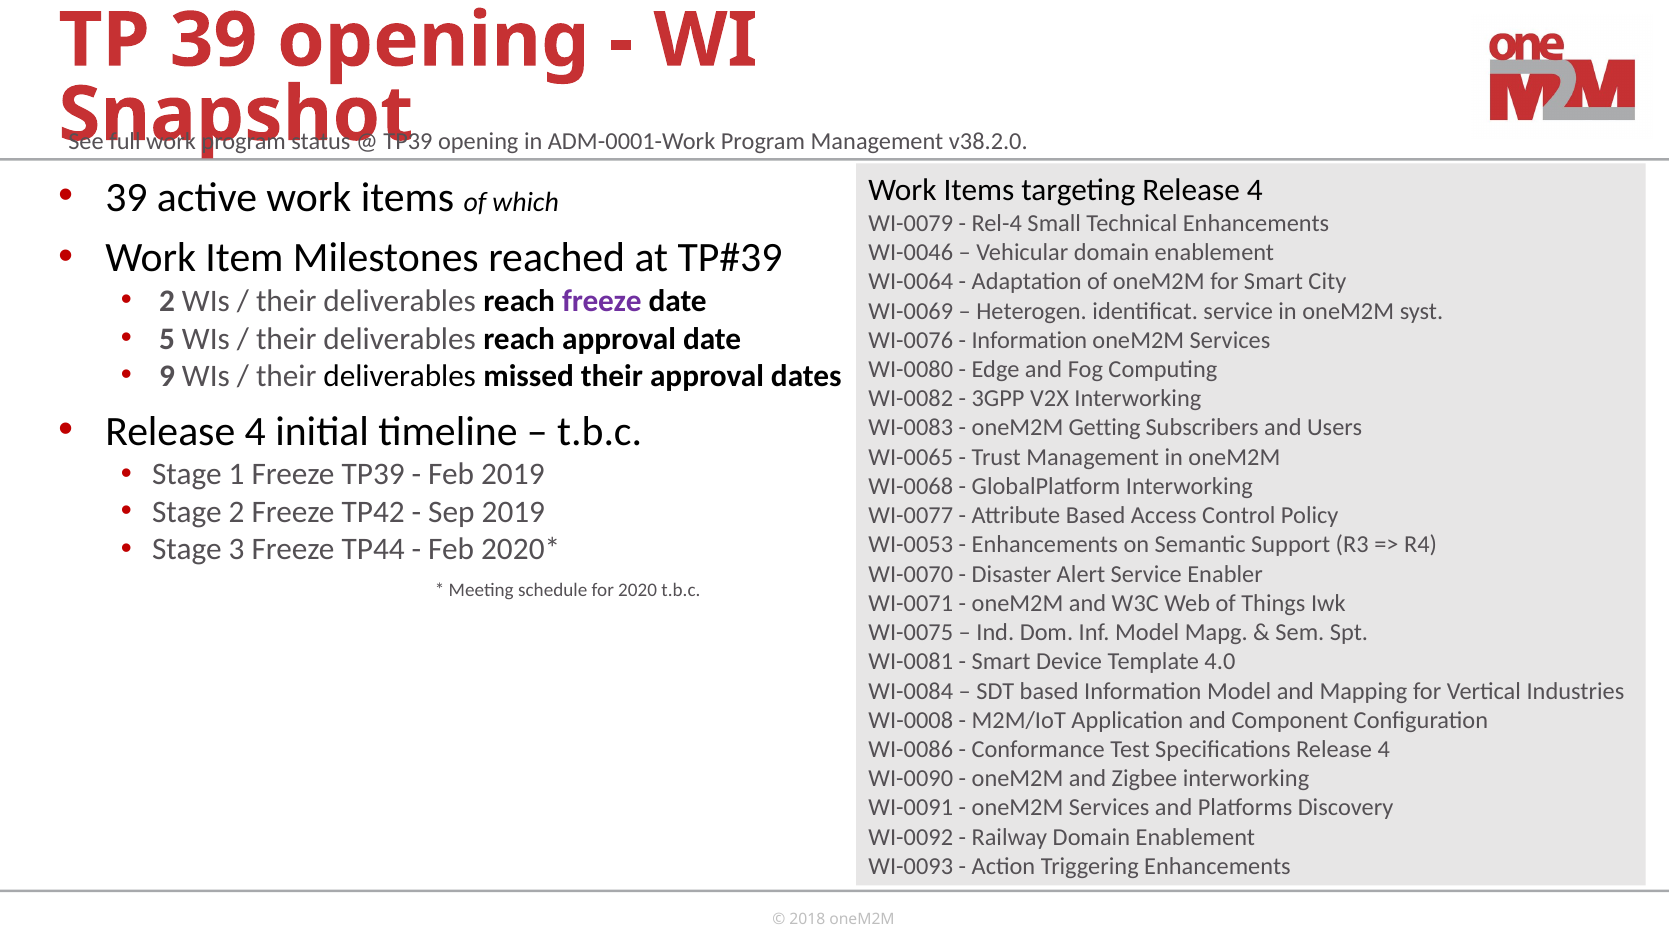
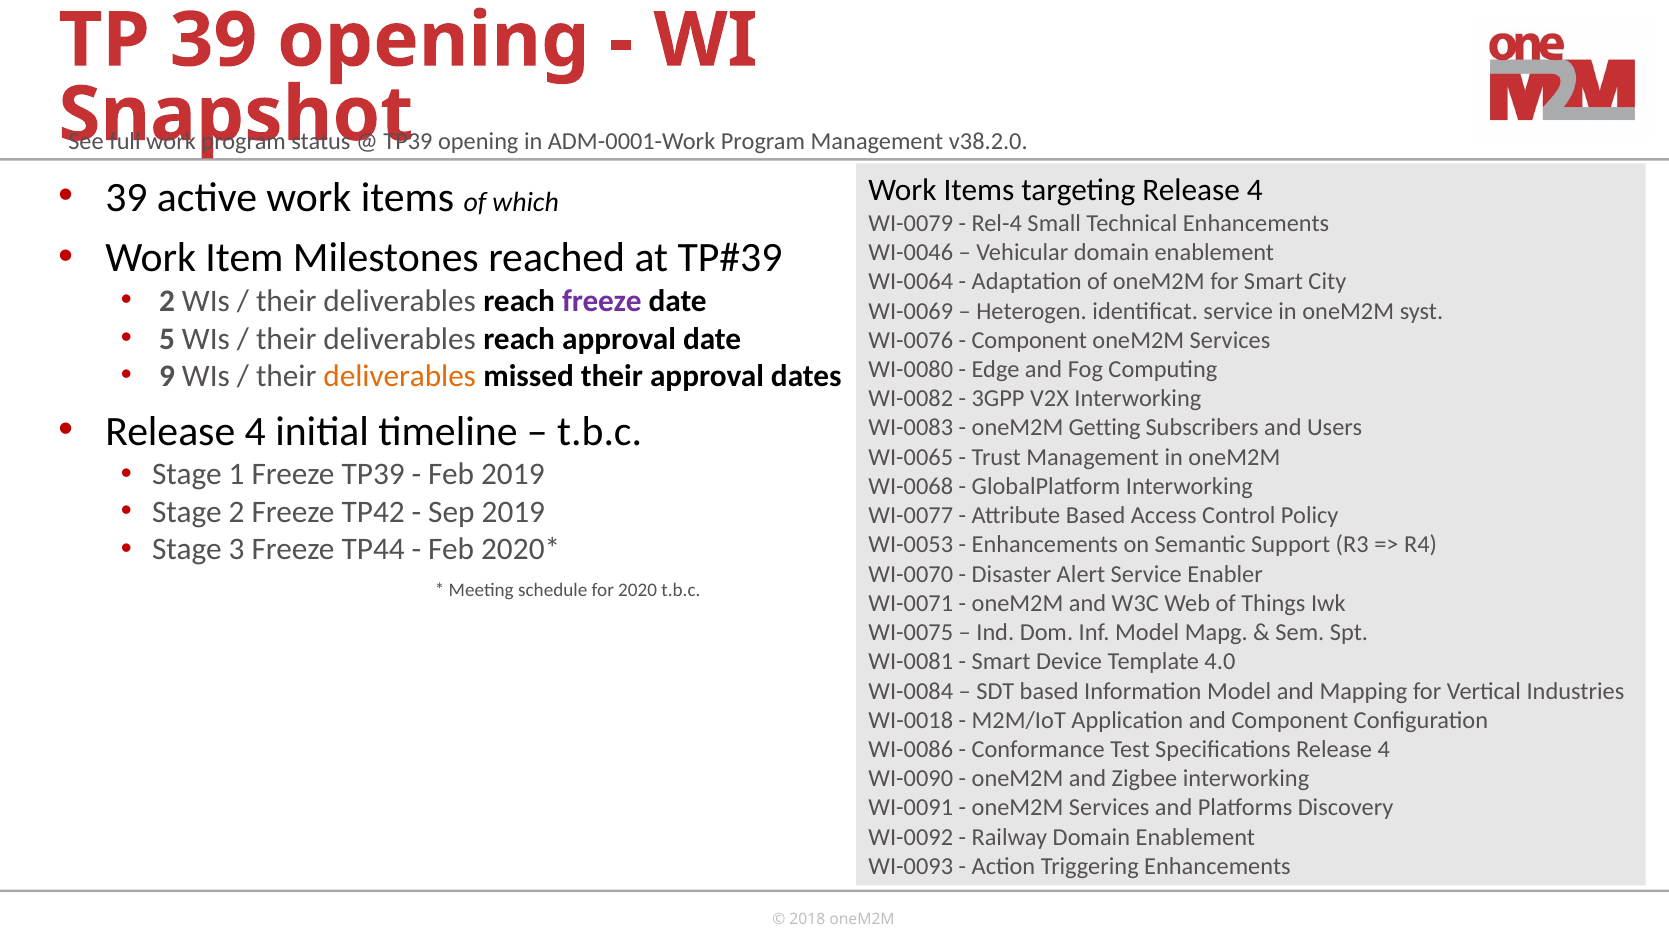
Information at (1029, 340): Information -> Component
deliverables at (400, 376) colour: black -> orange
WI-0008: WI-0008 -> WI-0018
